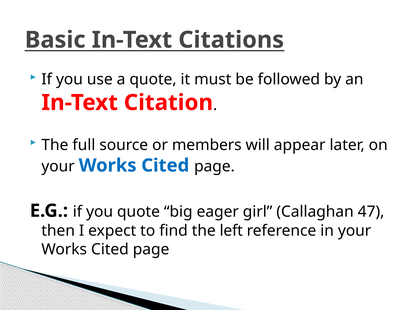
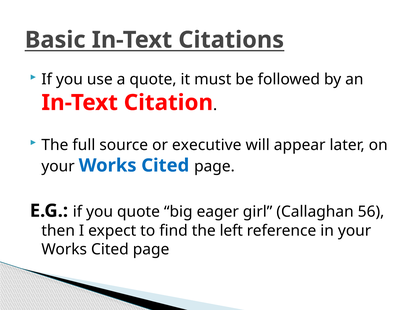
members: members -> executive
47: 47 -> 56
